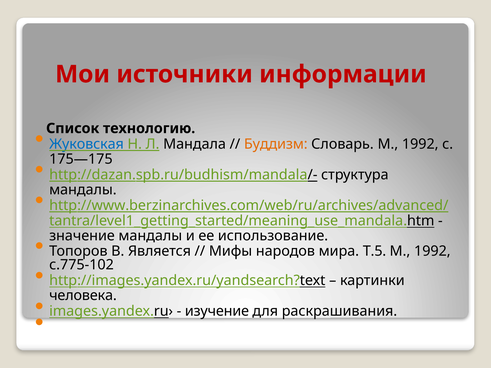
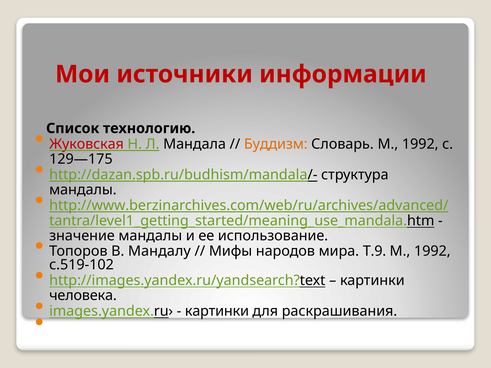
Жуковская colour: blue -> red
175—175: 175—175 -> 129—175
Является: Является -> Мандалу
Т.5: Т.5 -> Т.9
с.775-102: с.775-102 -> с.519-102
изучение at (217, 311): изучение -> картинки
